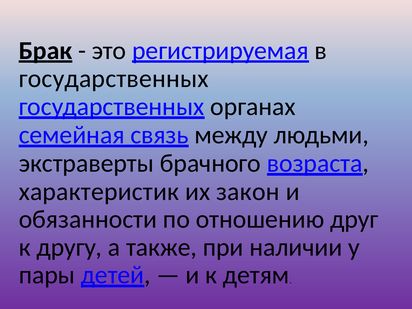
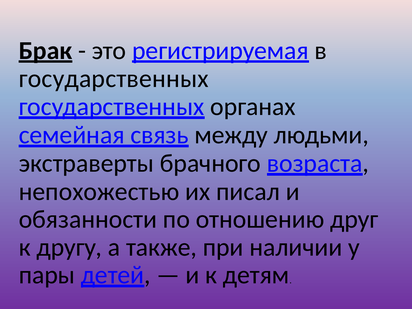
характеристик: характеристик -> непохожестью
закон: закон -> писал
